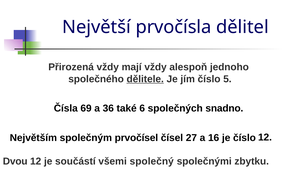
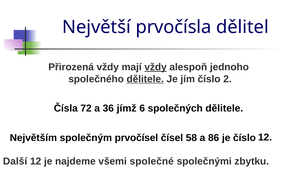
vždy at (156, 67) underline: none -> present
5: 5 -> 2
69: 69 -> 72
také: také -> jímž
společných snadno: snadno -> dělitele
27: 27 -> 58
16: 16 -> 86
Dvou: Dvou -> Další
součástí: součástí -> najdeme
společný: společný -> společné
